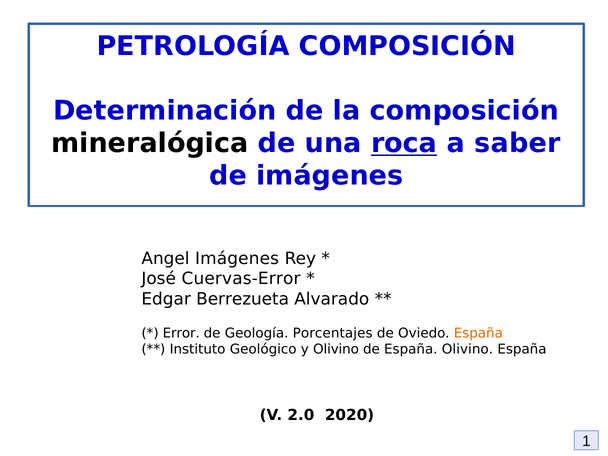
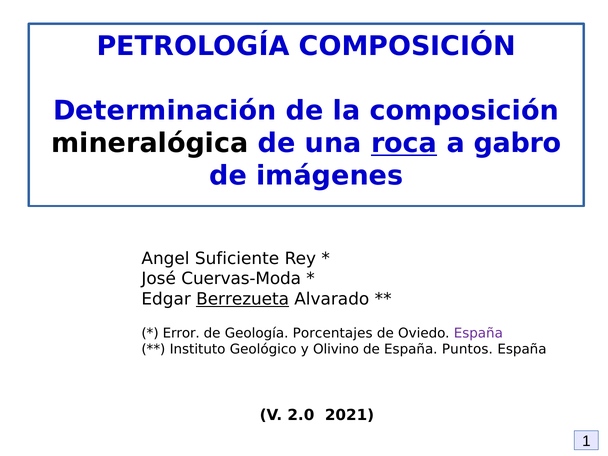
saber: saber -> gabro
Angel Imágenes: Imágenes -> Suficiente
Cuervas-Error: Cuervas-Error -> Cuervas-Moda
Berrezueta underline: none -> present
España at (478, 333) colour: orange -> purple
España Olivino: Olivino -> Puntos
2020: 2020 -> 2021
